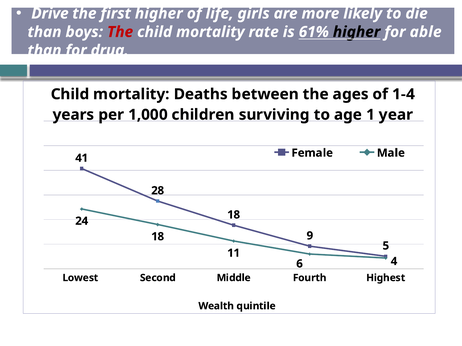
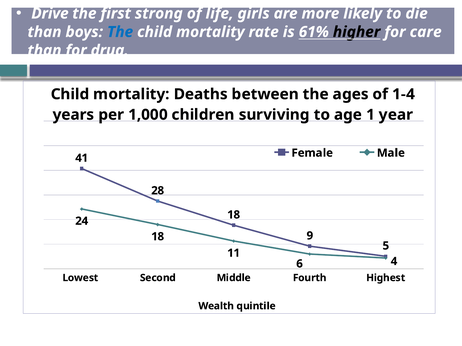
first higher: higher -> strong
The at (120, 32) colour: red -> blue
able: able -> care
